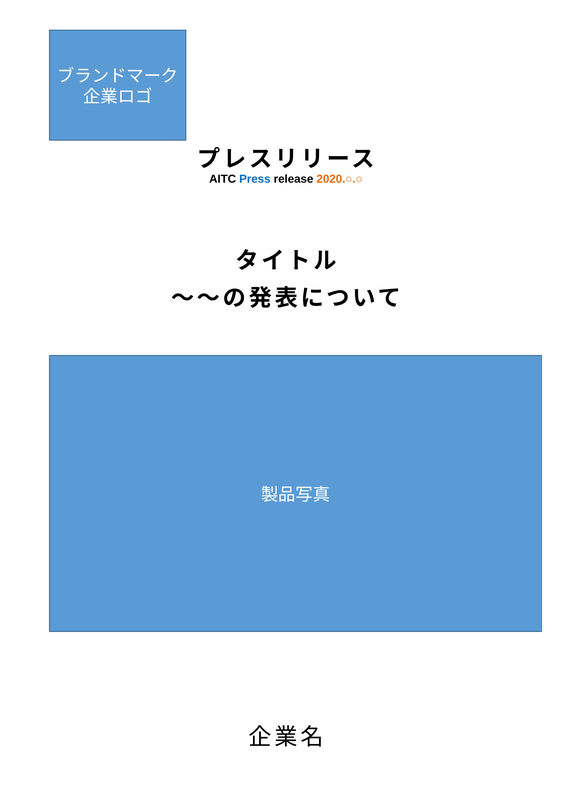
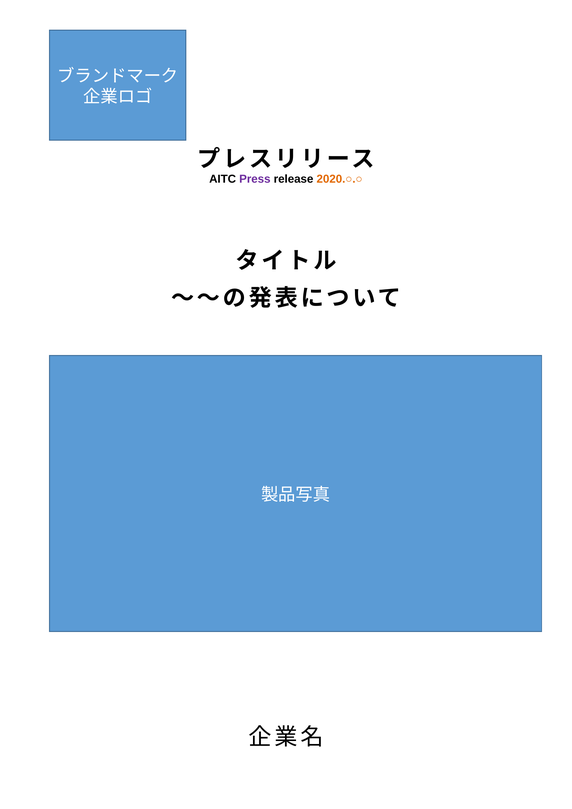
Press colour: blue -> purple
